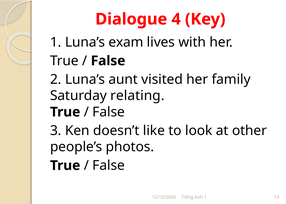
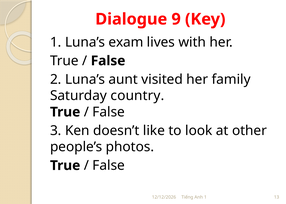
4: 4 -> 9
relating: relating -> country
